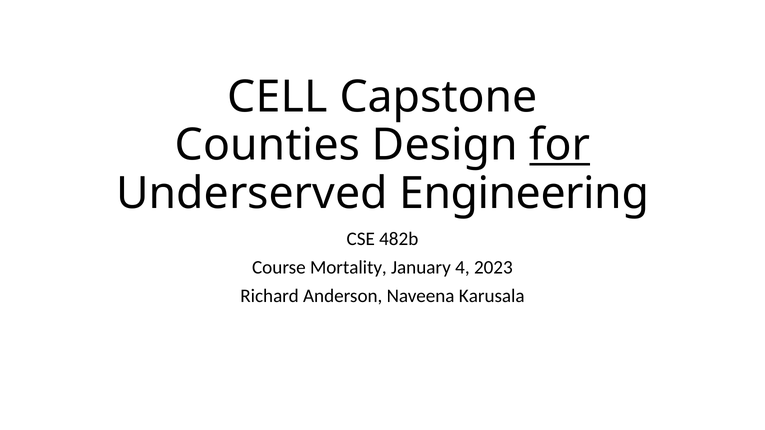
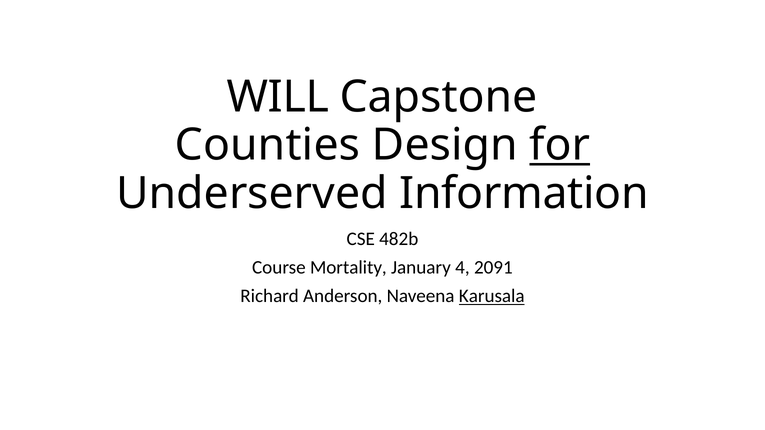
CELL: CELL -> WILL
Engineering: Engineering -> Information
2023: 2023 -> 2091
Karusala underline: none -> present
